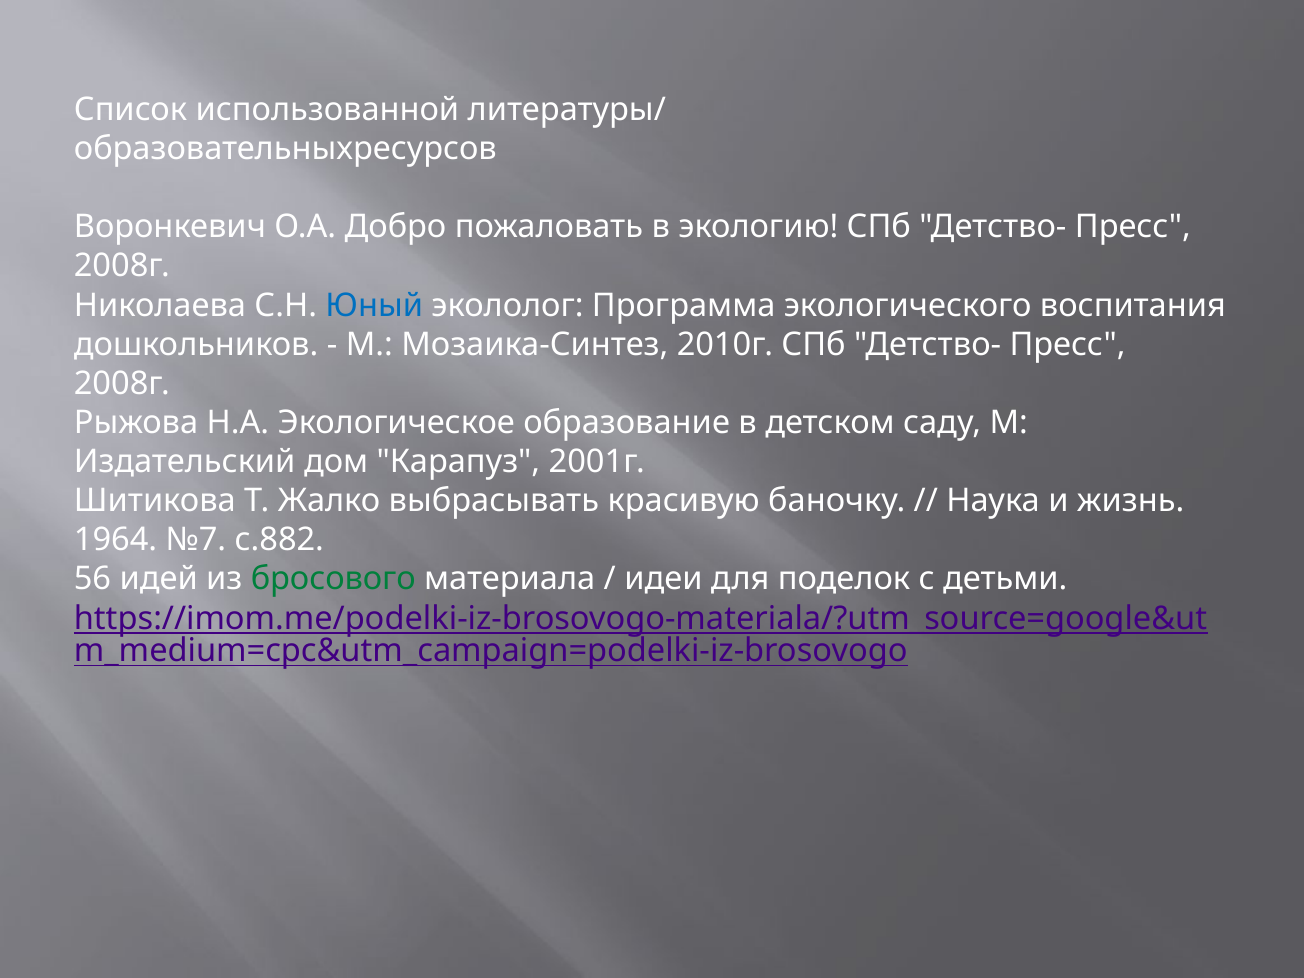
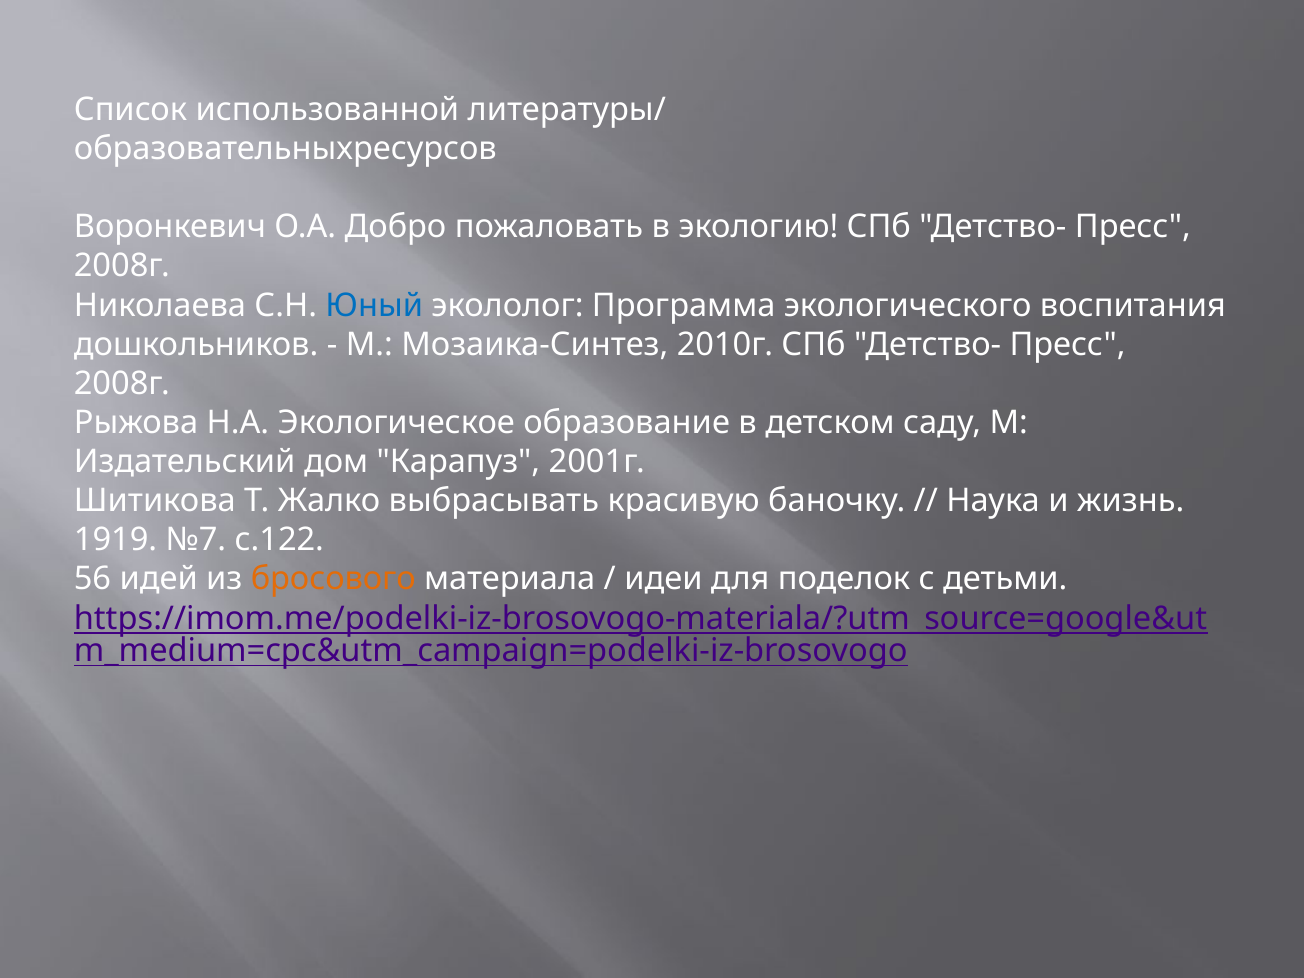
1964: 1964 -> 1919
с.882: с.882 -> с.122
бросового colour: green -> orange
